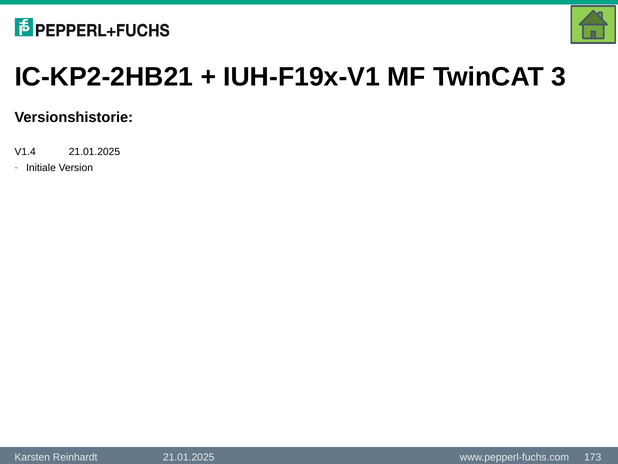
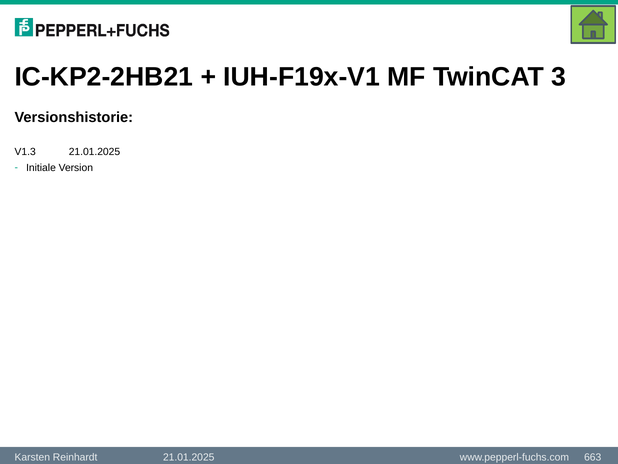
V1.4: V1.4 -> V1.3
173: 173 -> 663
